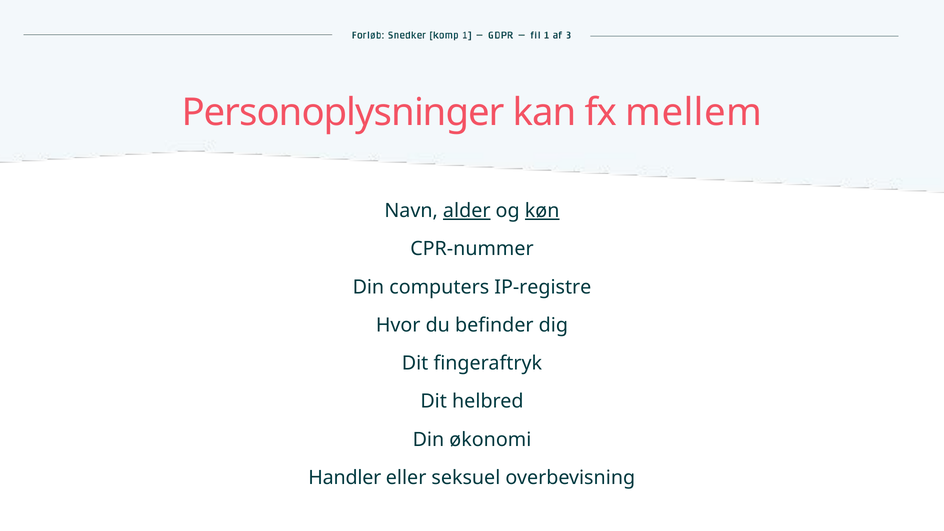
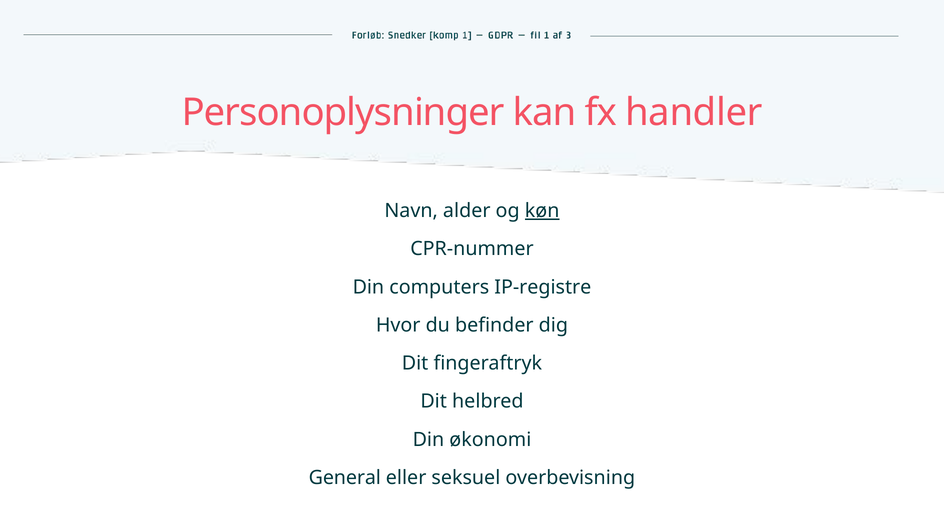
mellem: mellem -> handler
alder underline: present -> none
Handler: Handler -> General
